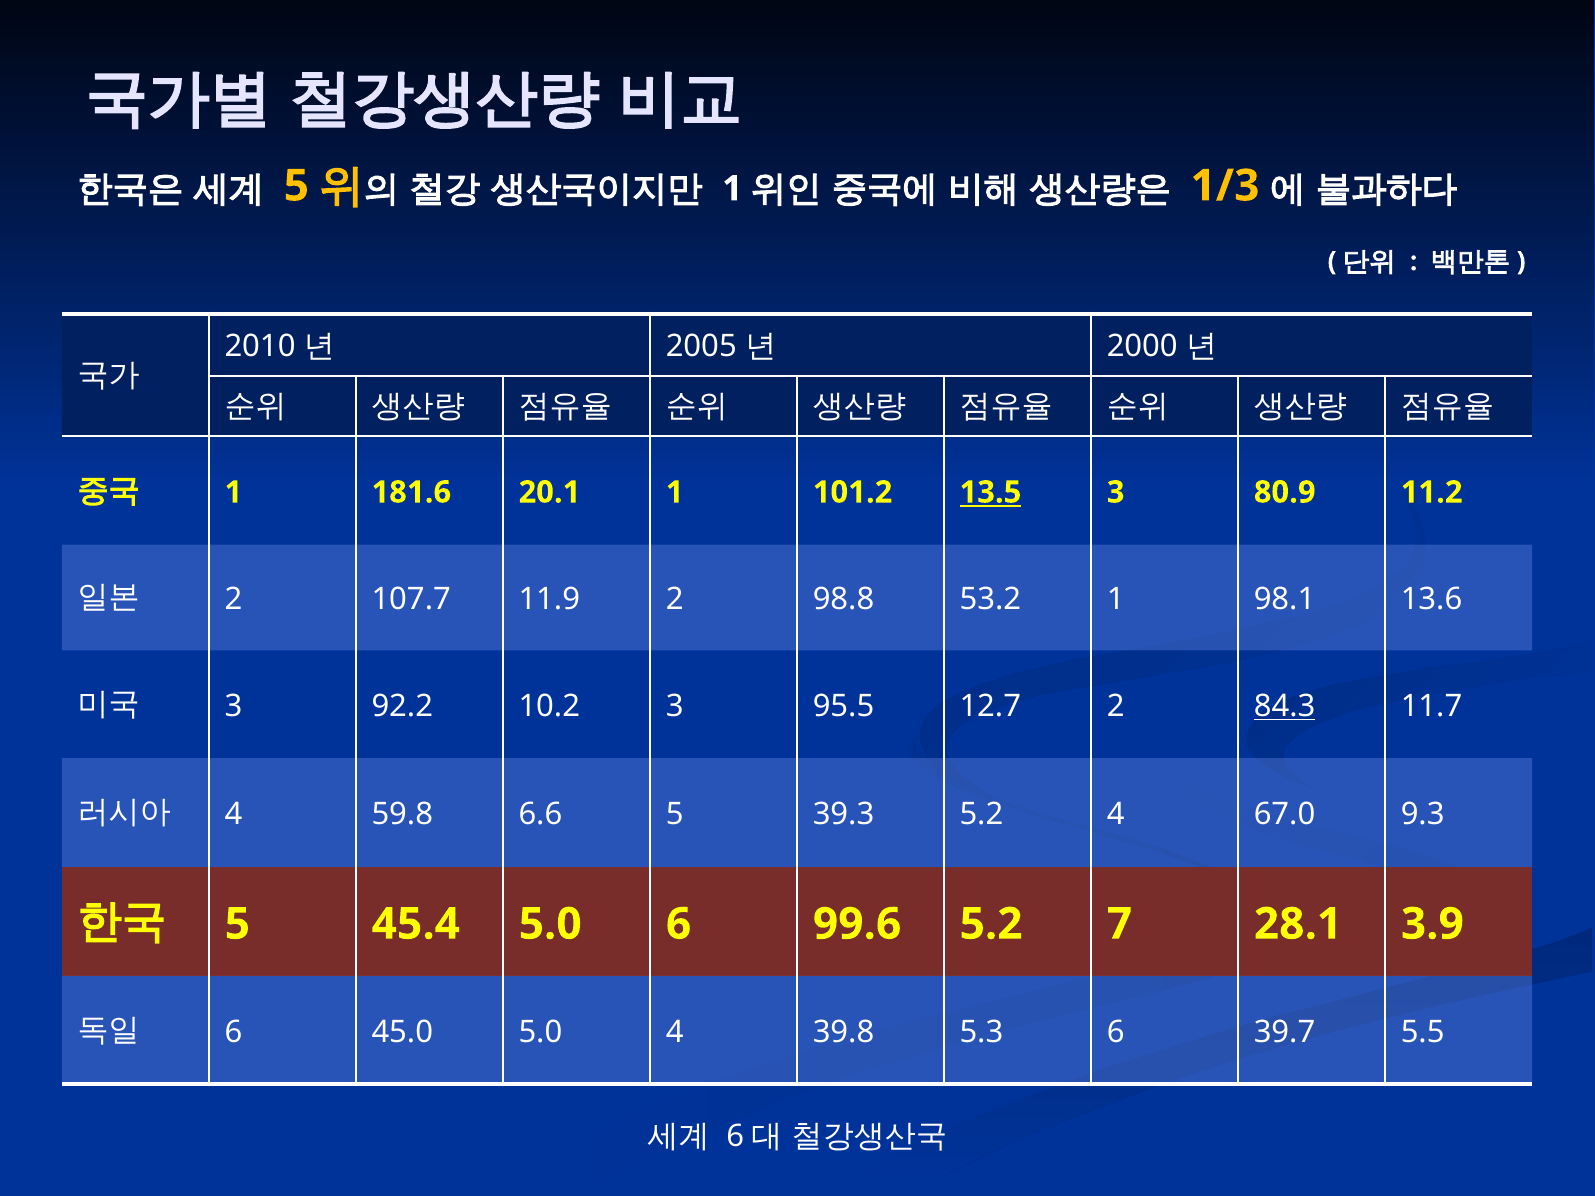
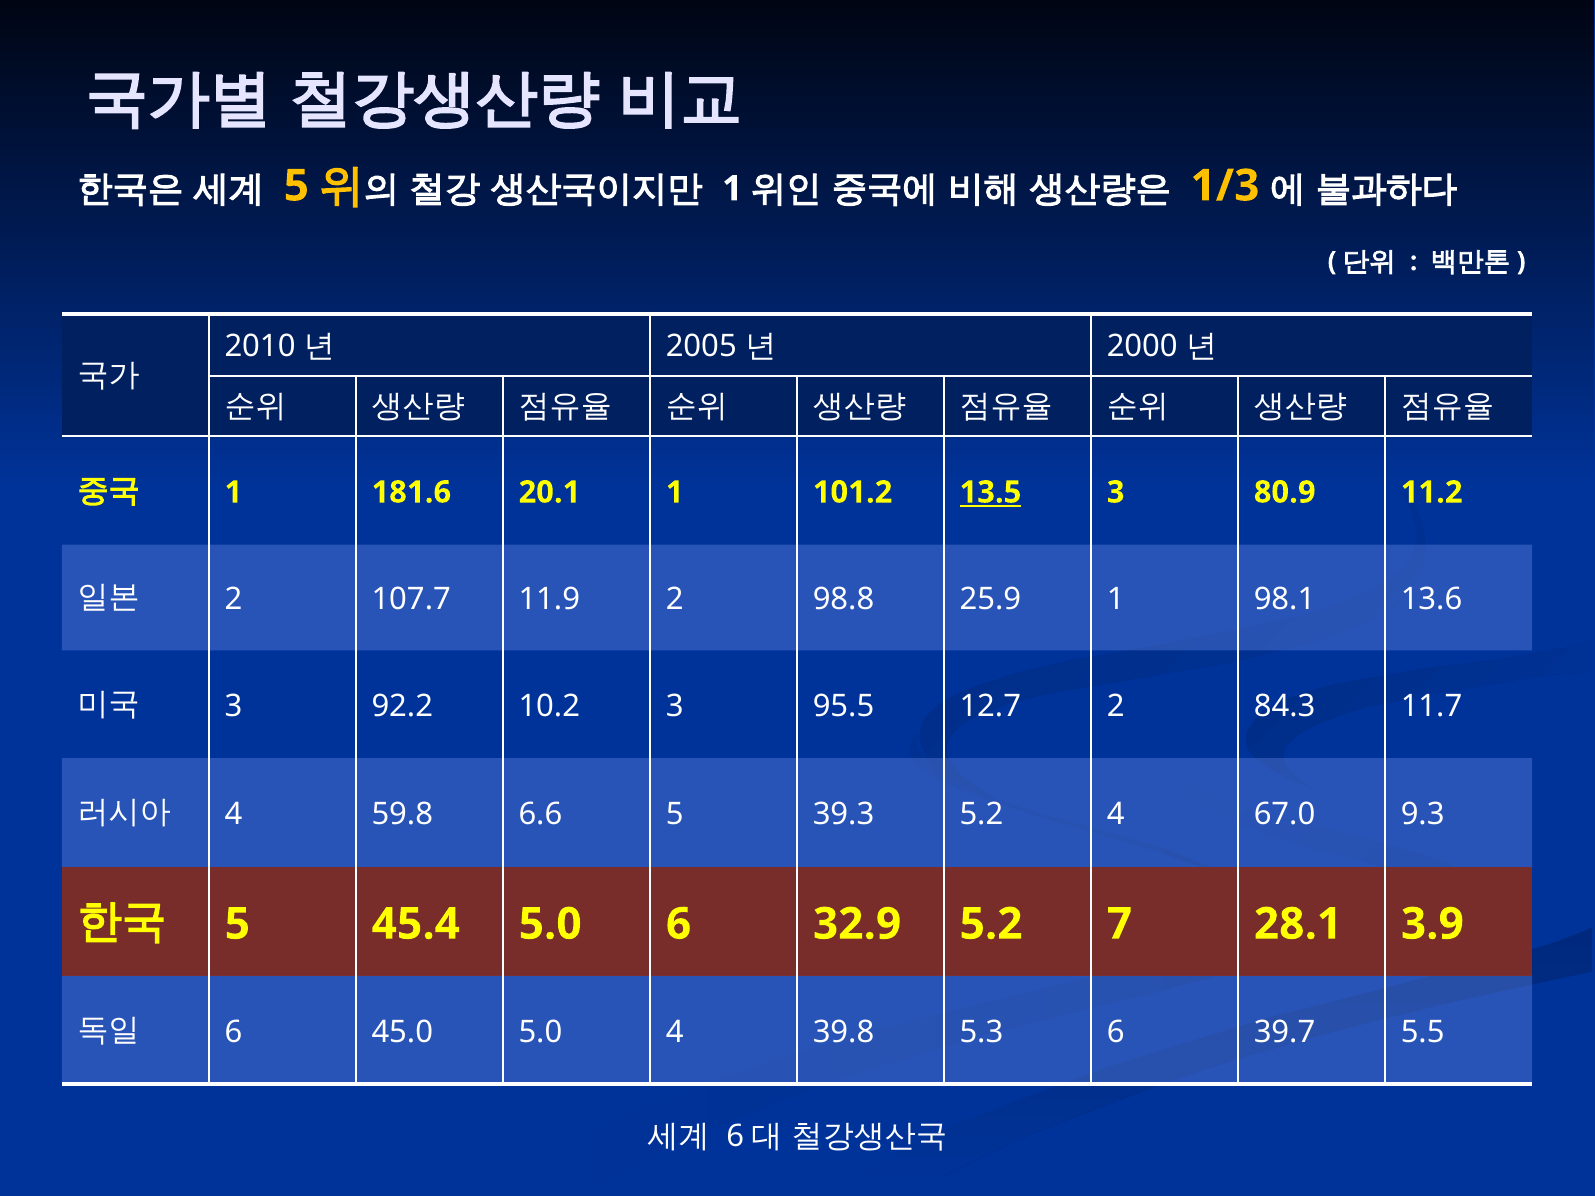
53.2: 53.2 -> 25.9
84.3 underline: present -> none
99.6: 99.6 -> 32.9
